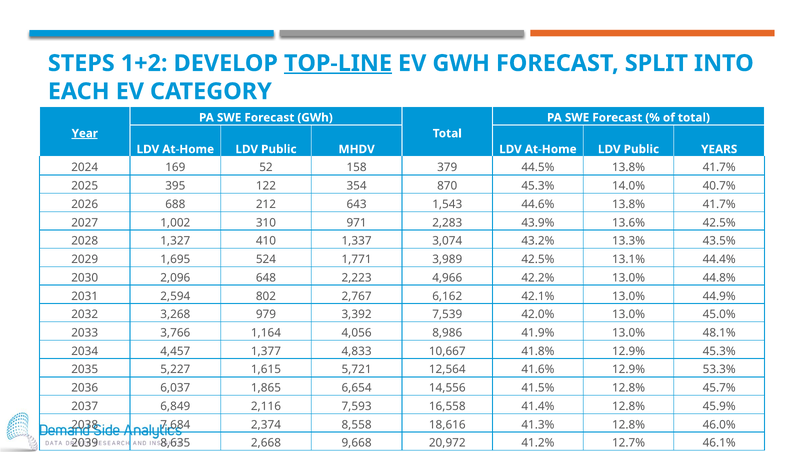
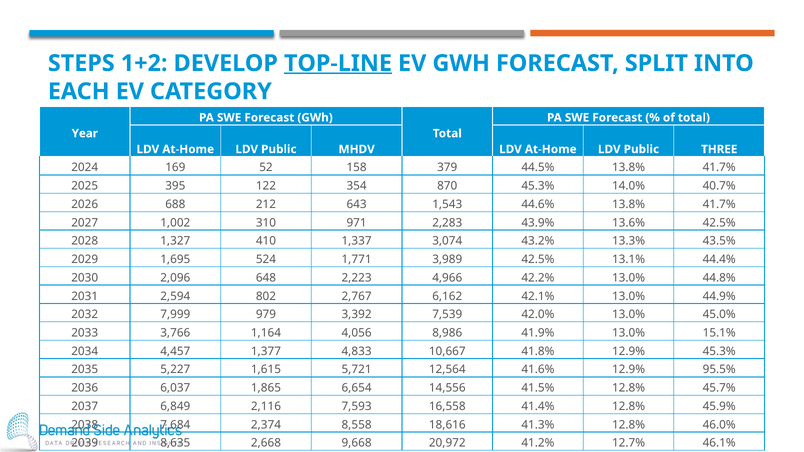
Year underline: present -> none
YEARS: YEARS -> THREE
3,268: 3,268 -> 7,999
48.1%: 48.1% -> 15.1%
53.3%: 53.3% -> 95.5%
